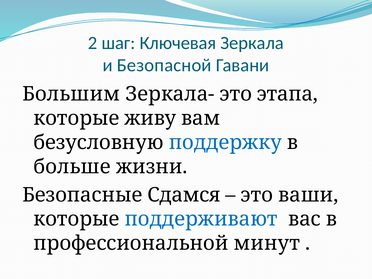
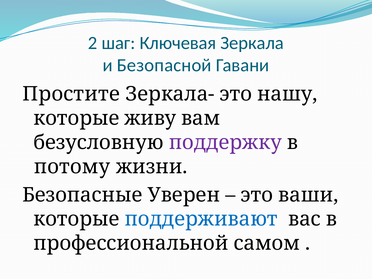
Большим: Большим -> Простите
этапа: этапа -> нашу
поддержку colour: blue -> purple
больше: больше -> потому
Сдамся: Сдамся -> Уверен
минут: минут -> самом
